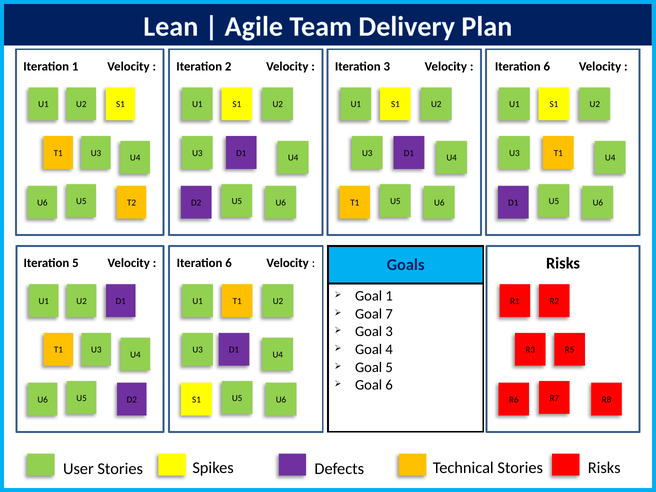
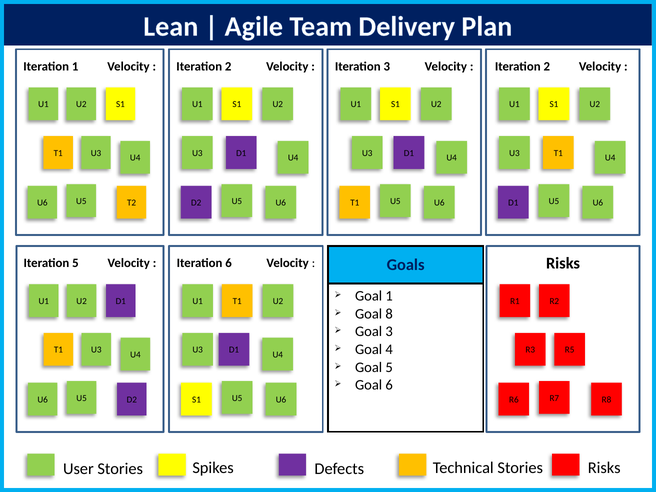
6 at (547, 66): 6 -> 2
7: 7 -> 8
